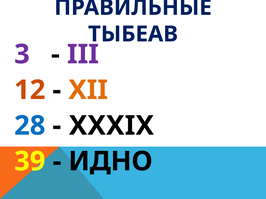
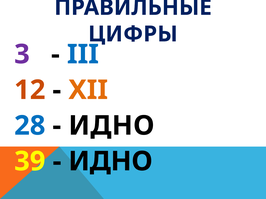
ТЫБЕАВ: ТЫБЕАВ -> ЦИФРЫ
III colour: purple -> blue
XXXIX at (111, 126): XXXIX -> ИДНО
